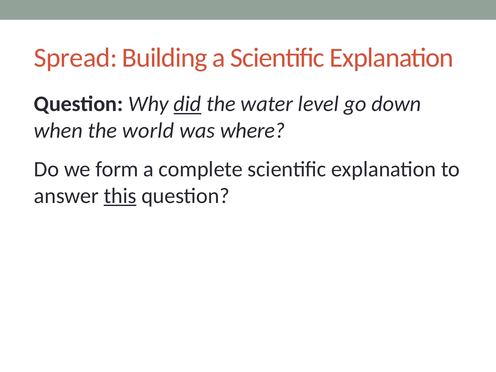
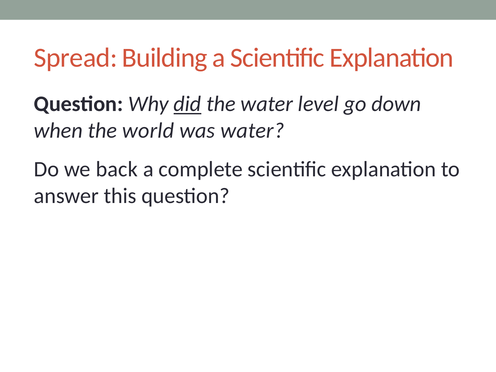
was where: where -> water
form: form -> back
this underline: present -> none
